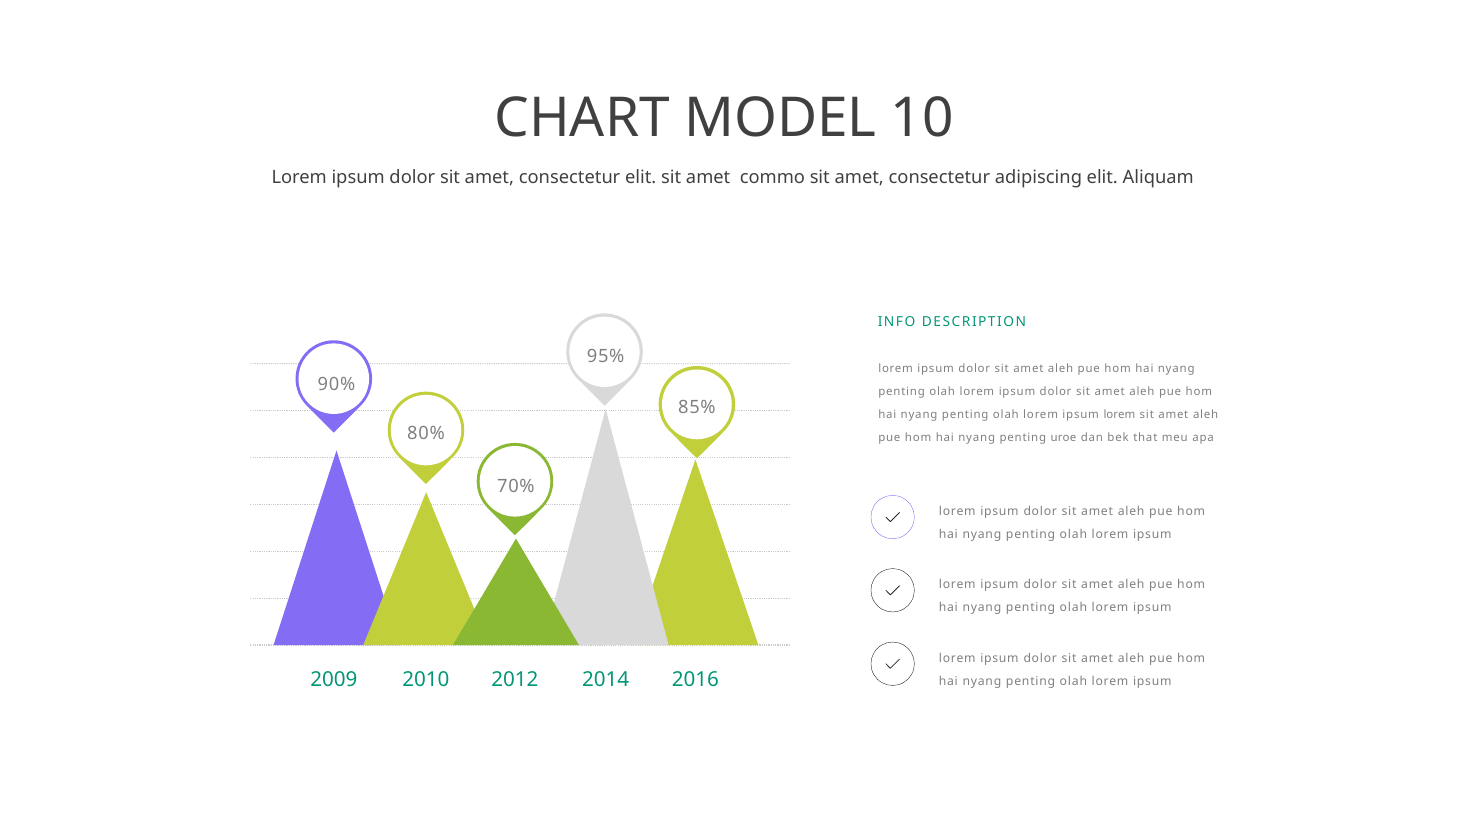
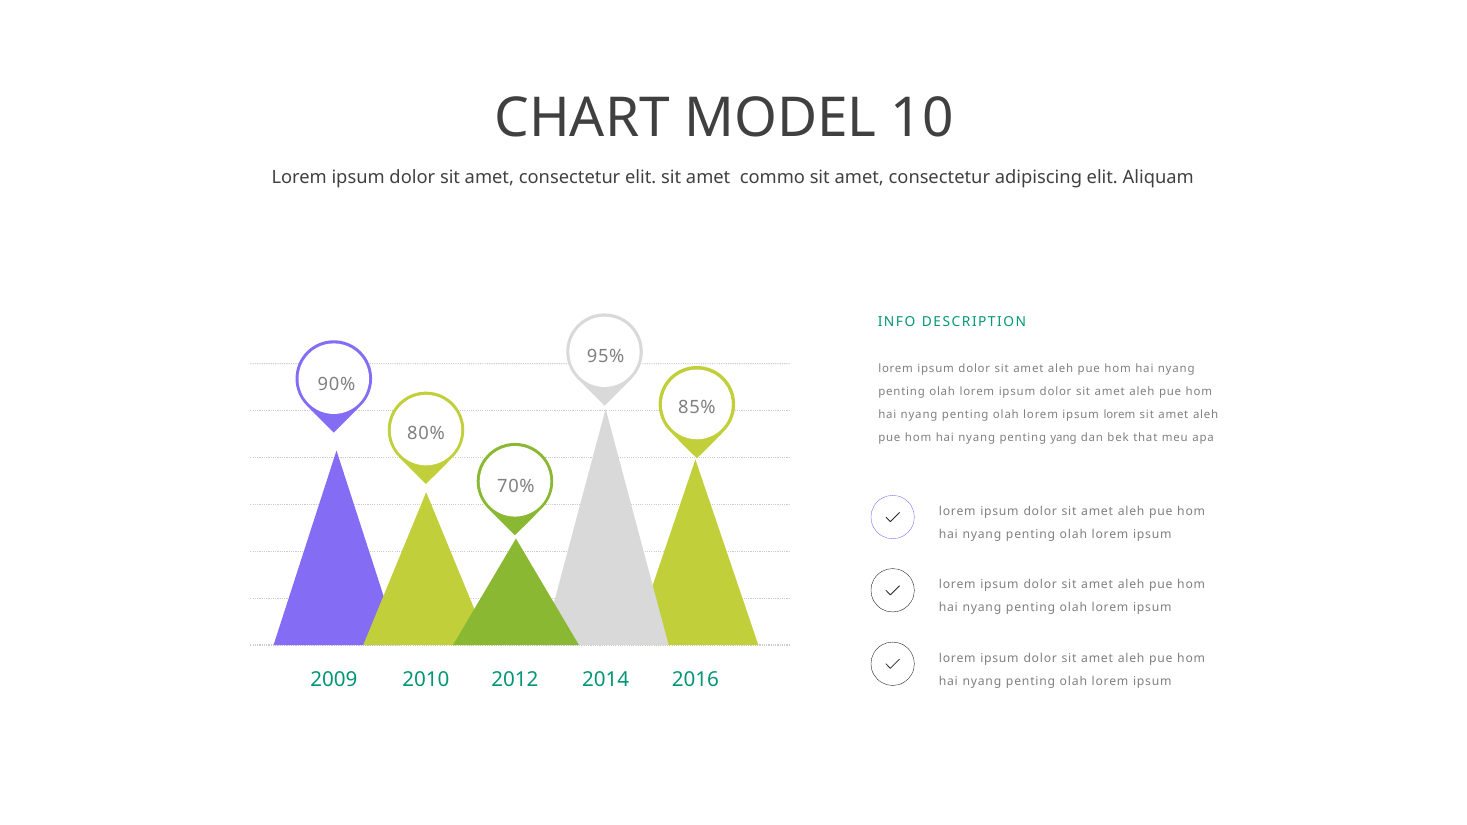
uroe: uroe -> yang
